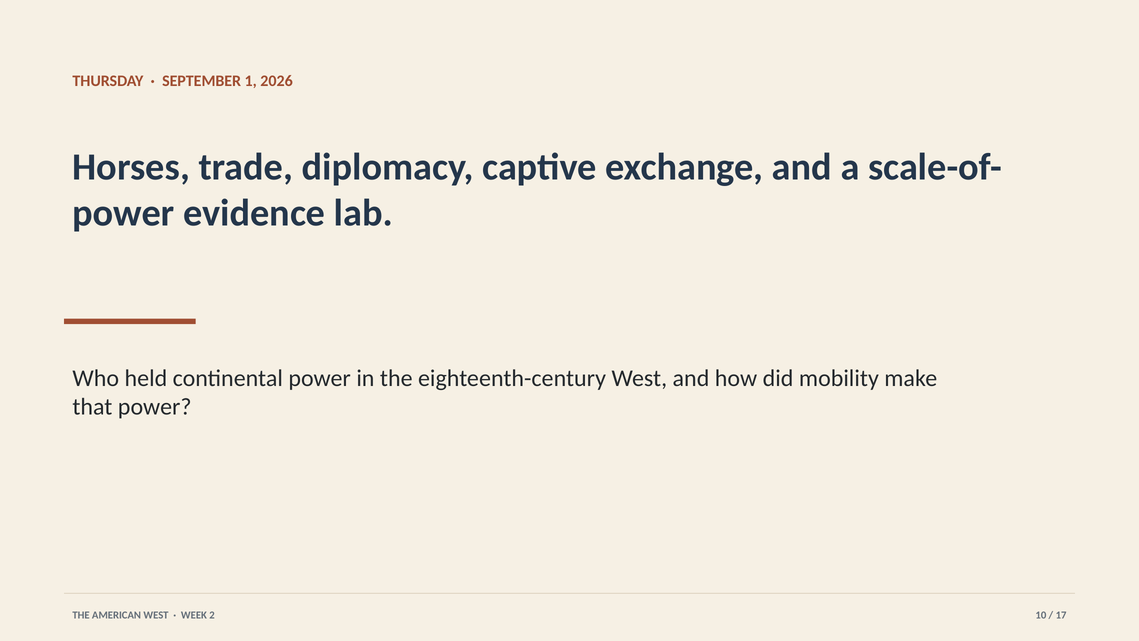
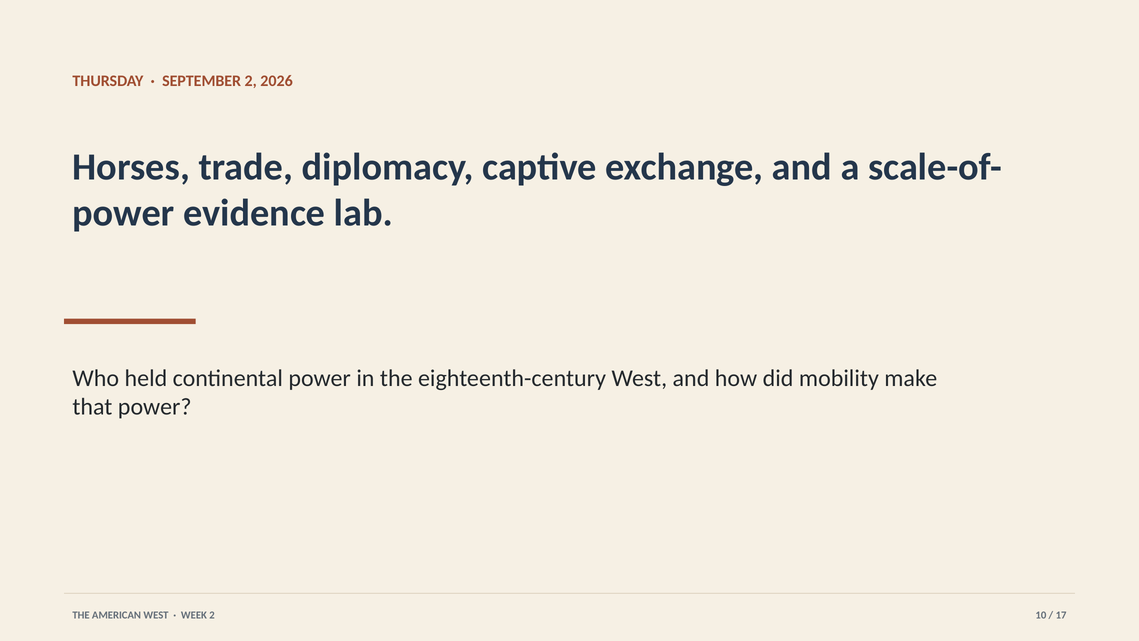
SEPTEMBER 1: 1 -> 2
